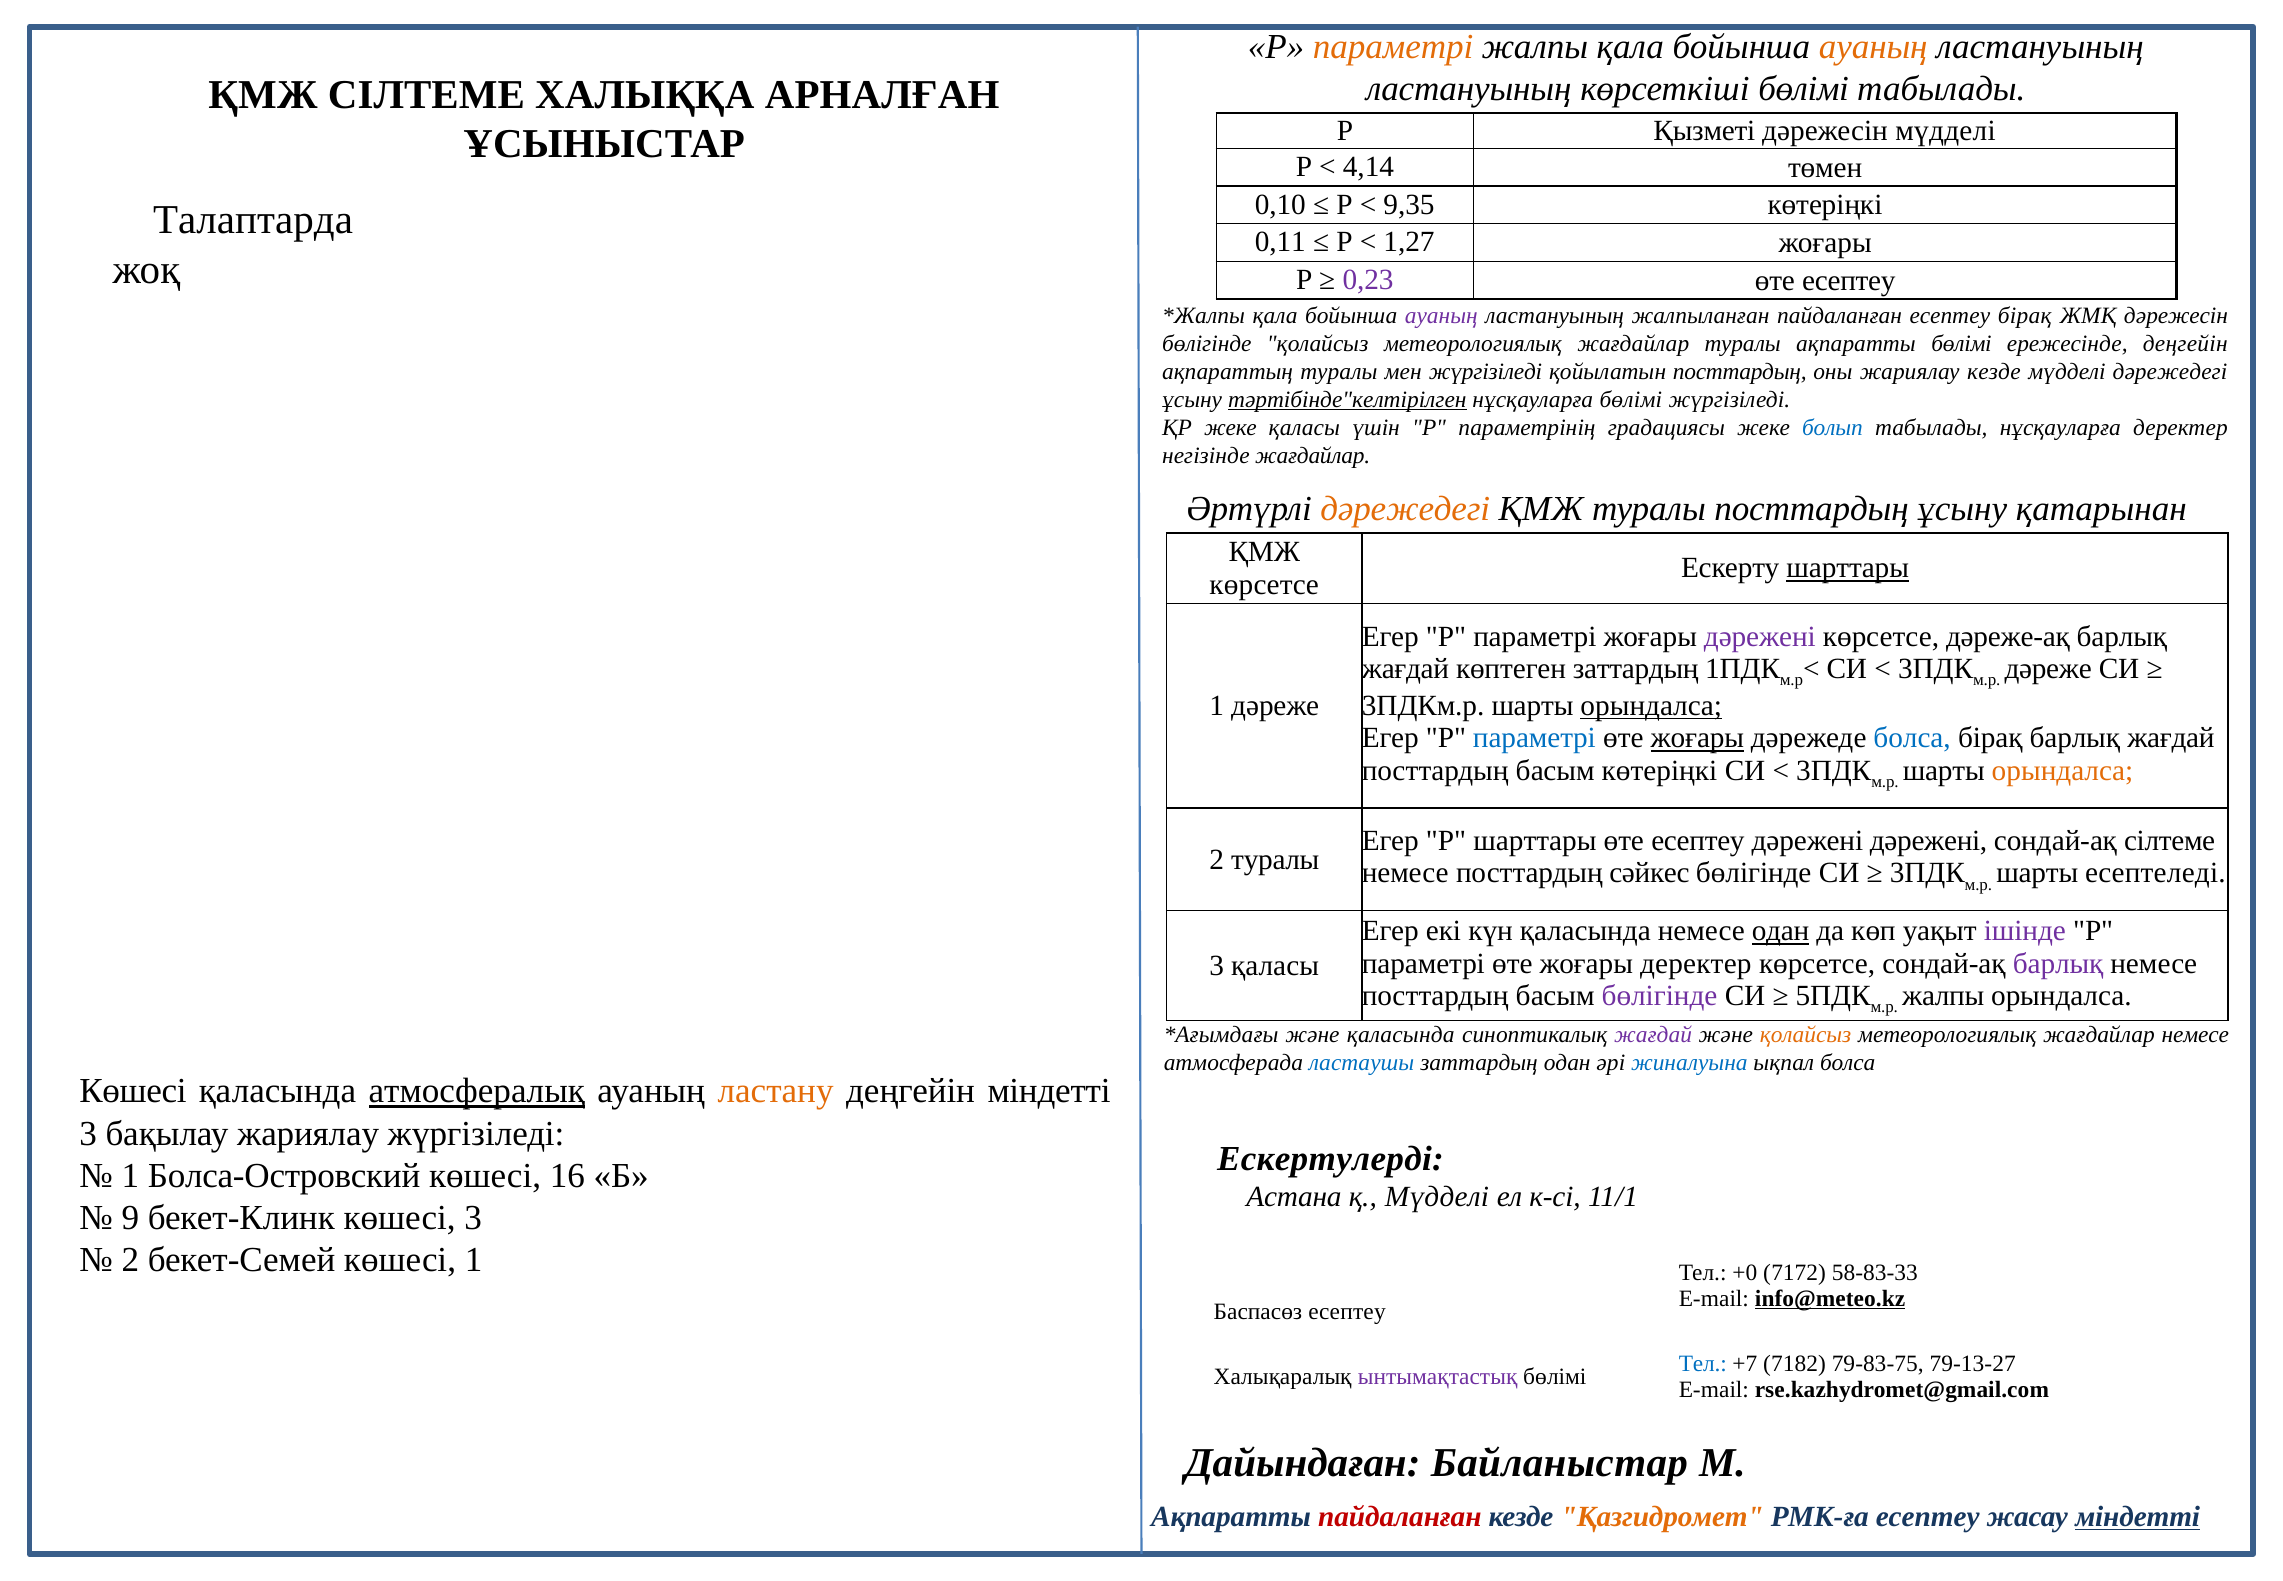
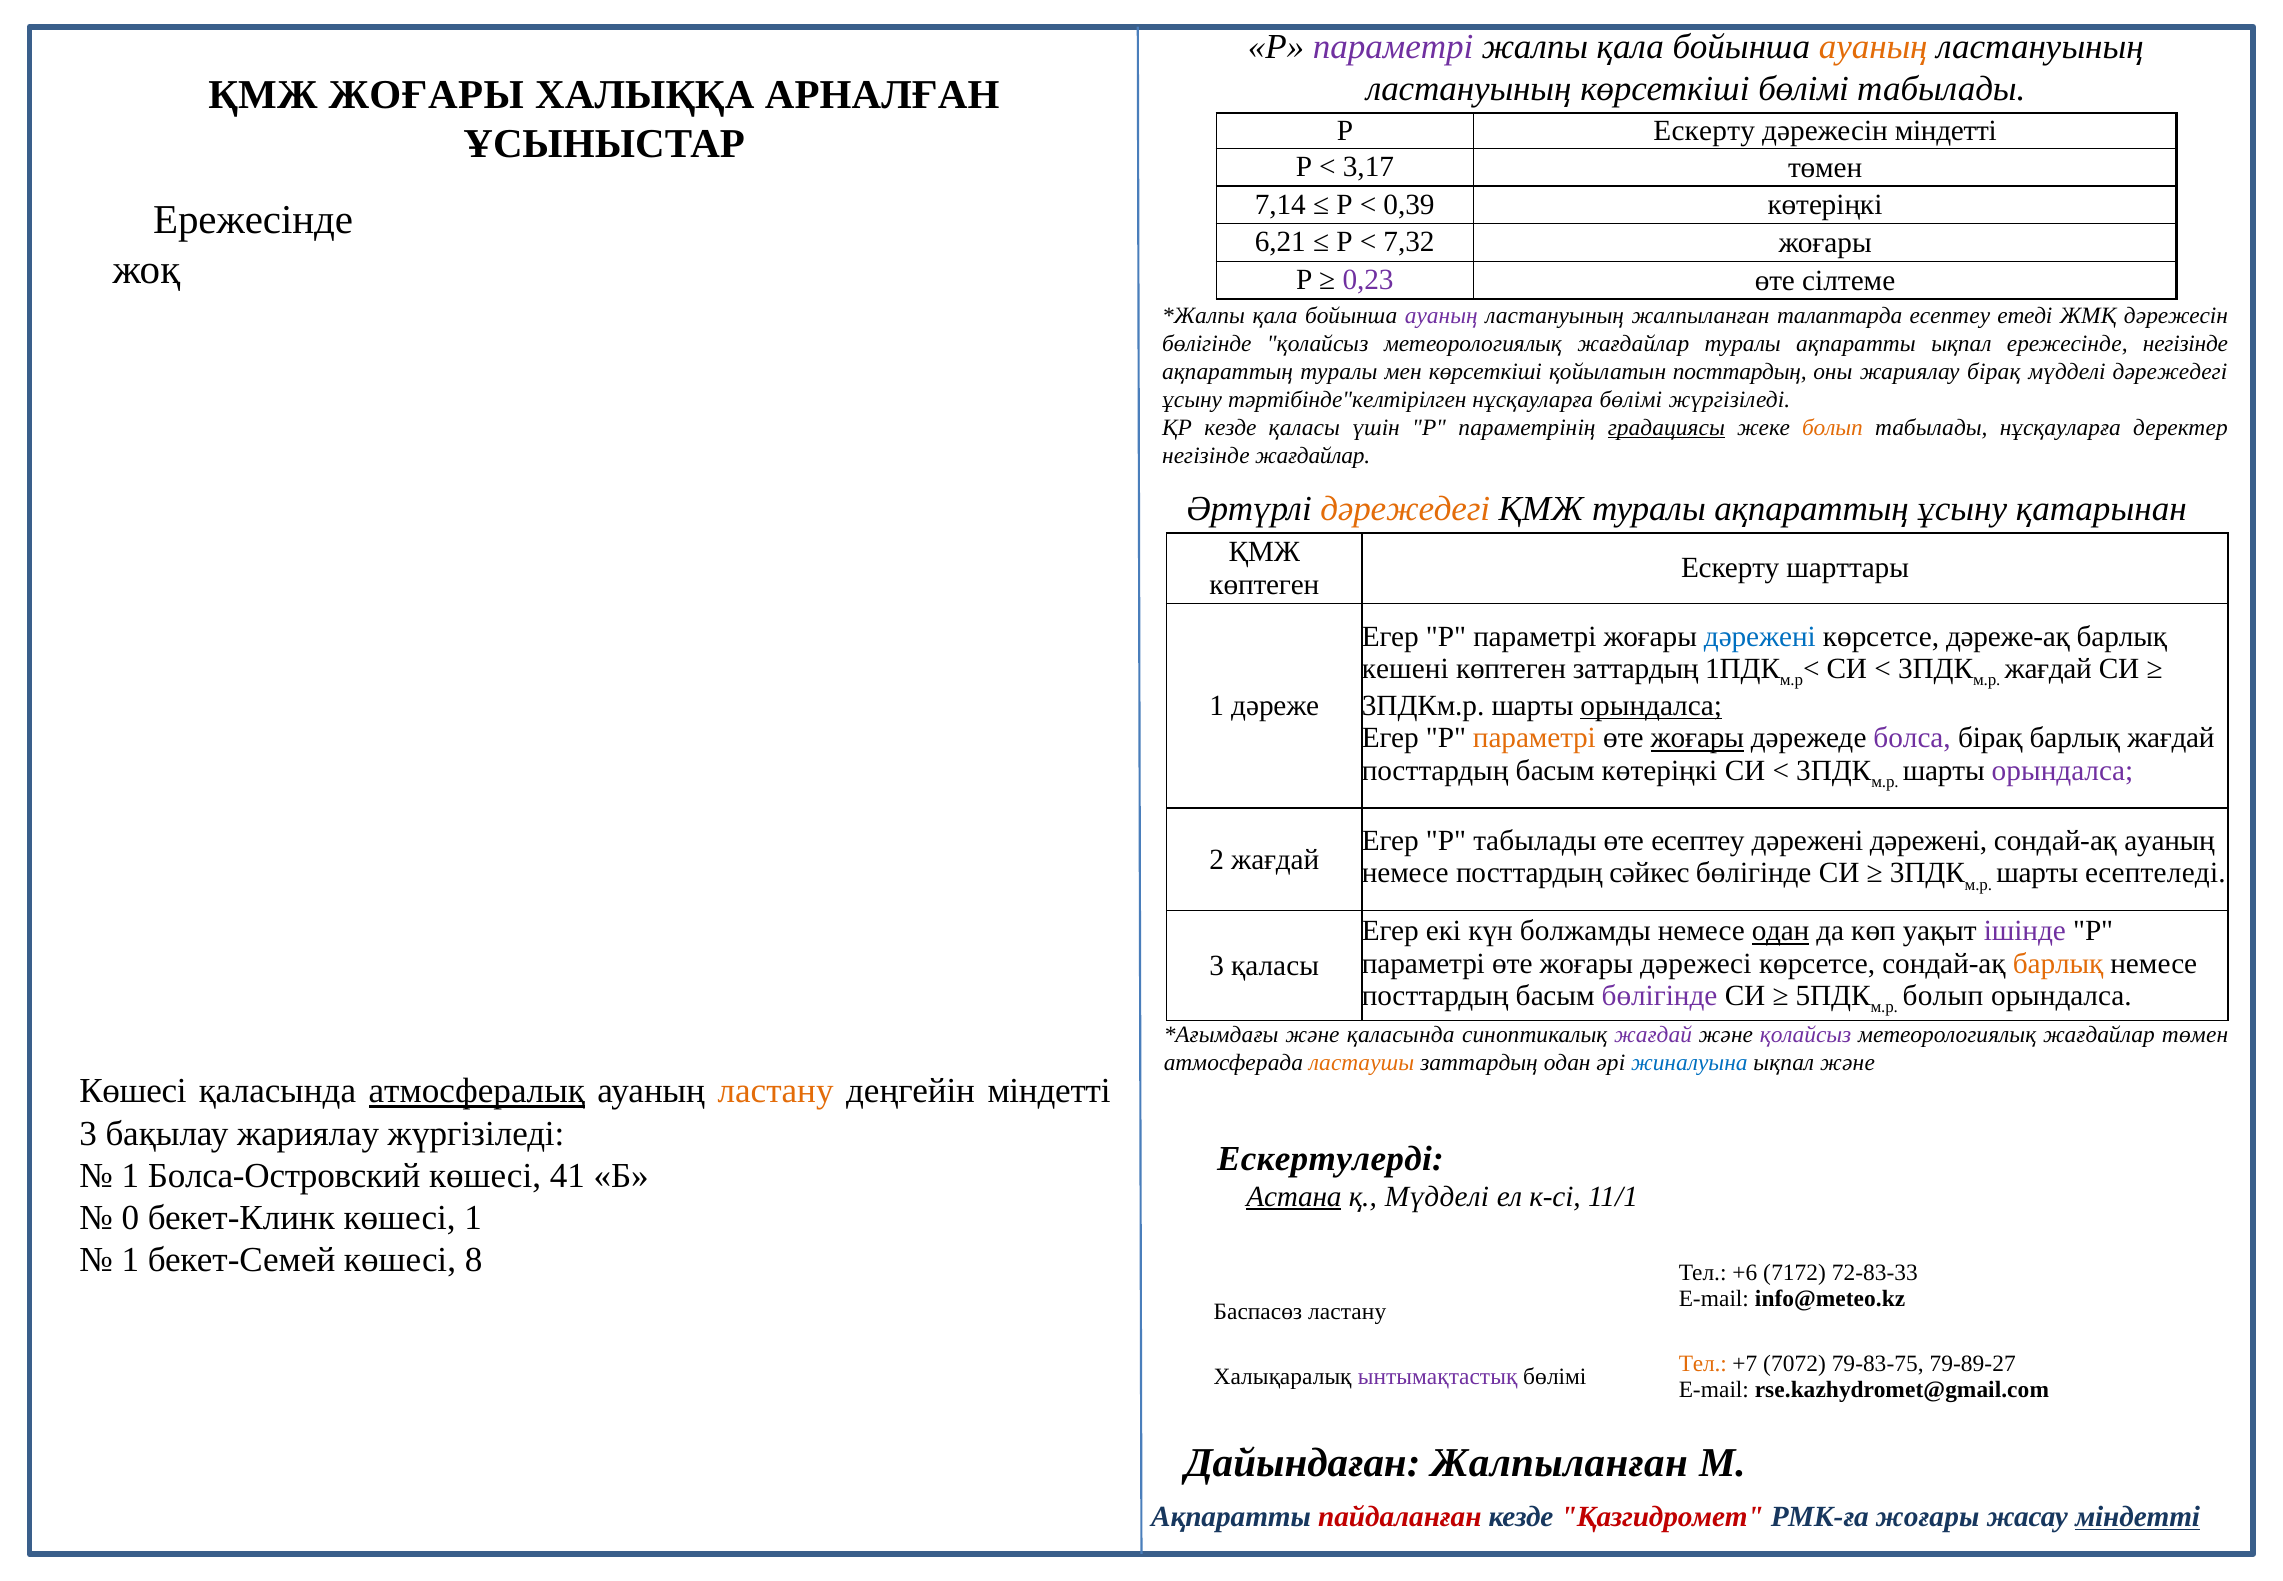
параметрі at (1393, 47) colour: orange -> purple
ҚМЖ СІЛТЕМЕ: СІЛТЕМЕ -> ЖОҒАРЫ
Р Қызметі: Қызметі -> Ескерту
дәрежесін мүдделі: мүдделі -> міндетті
4,14: 4,14 -> 3,17
0,10: 0,10 -> 7,14
9,35: 9,35 -> 0,39
Талаптарда at (253, 220): Талаптарда -> Ережесінде
0,11: 0,11 -> 6,21
1,27: 1,27 -> 7,32
есептеу at (1849, 280): есептеу -> сілтеме
жалпыланған пайдаланған: пайдаланған -> талаптарда
есептеу бірақ: бірақ -> етеді
ақпаратты бөлімі: бөлімі -> ықпал
ережесінде деңгейін: деңгейін -> негізінде
мен жүргізіледі: жүргізіледі -> көрсеткіші
жариялау кезде: кезде -> бірақ
тәртібінде"келтірілген underline: present -> none
ҚР жеке: жеке -> кезде
градациясы underline: none -> present
болып at (1832, 427) colour: blue -> orange
туралы посттардың: посттардың -> ақпараттың
шарттары at (1848, 568) underline: present -> none
көрсетсе at (1264, 584): көрсетсе -> көптеген
дәрежені at (1760, 636) colour: purple -> blue
жағдай at (1405, 669): жағдай -> кешені
дәреже at (2048, 669): дәреже -> жағдай
параметрі at (1534, 738) colour: blue -> orange
болса at (1912, 738) colour: blue -> purple
орындалса at (2062, 770) colour: orange -> purple
Р шарттары: шарттары -> табылады
сондай-ақ сілтеме: сілтеме -> ауаның
2 туралы: туралы -> жағдай
күн қаласында: қаласында -> болжамды
жоғары деректер: деректер -> дәрежесі
барлық at (2058, 963) colour: purple -> orange
жалпы at (1943, 995): жалпы -> болып
қолайсыз at (1806, 1034) colour: orange -> purple
жағдайлар немесе: немесе -> төмен
ластаушы colour: blue -> orange
ықпал болса: болса -> және
16: 16 -> 41
Астана underline: none -> present
9: 9 -> 0
көшесі 3: 3 -> 1
2 at (130, 1260): 2 -> 1
көшесі 1: 1 -> 8
+0: +0 -> +6
58-83-33: 58-83-33 -> 72-83-33
info@meteo.kz underline: present -> none
Баспасөз есептеу: есептеу -> ластану
Тел at (1703, 1363) colour: blue -> orange
7182: 7182 -> 7072
79-13-27: 79-13-27 -> 79-89-27
Дайындаған Байланыстар: Байланыстар -> Жалпыланған
Қазгидромет colour: orange -> red
РМК-ға есептеу: есептеу -> жоғары
